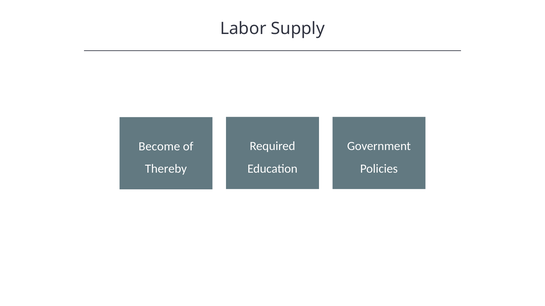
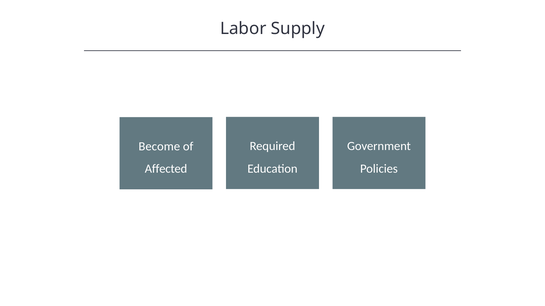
Thereby: Thereby -> Affected
